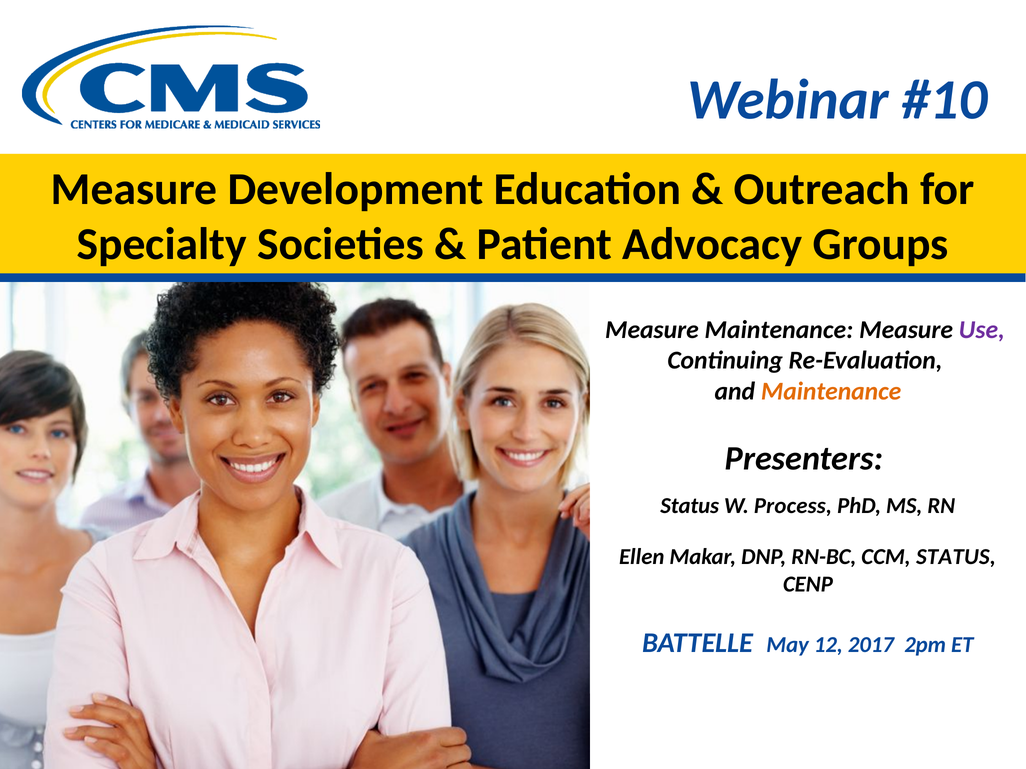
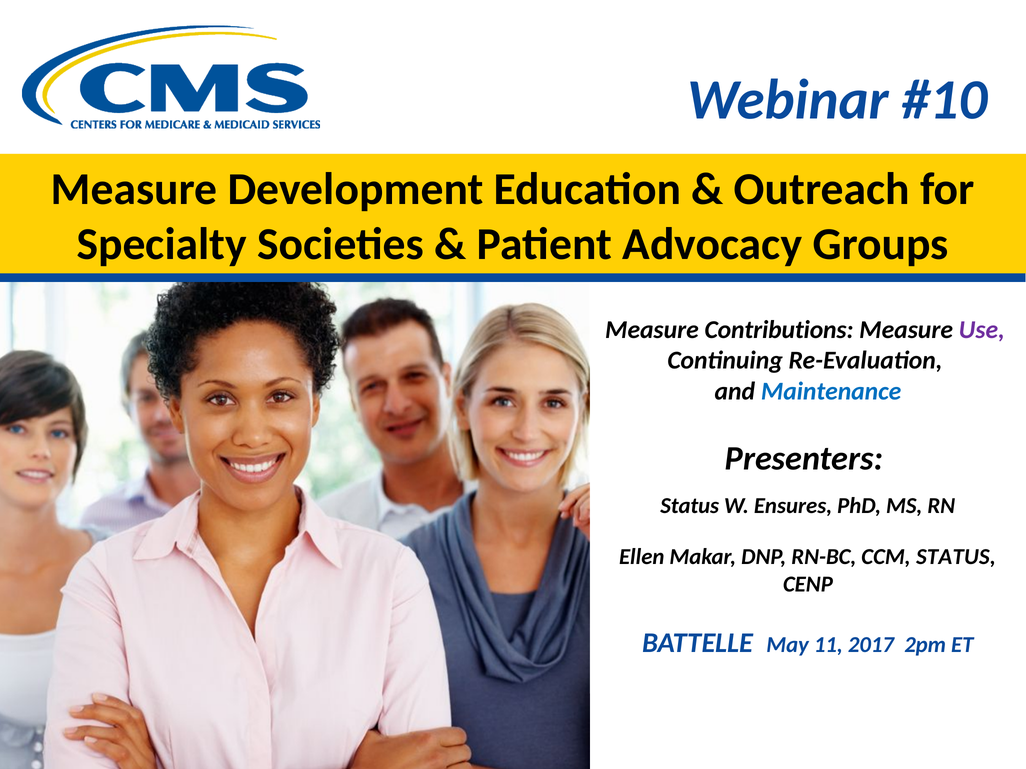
Measure Maintenance: Maintenance -> Contributions
Maintenance at (831, 392) colour: orange -> blue
Process: Process -> Ensures
12: 12 -> 11
